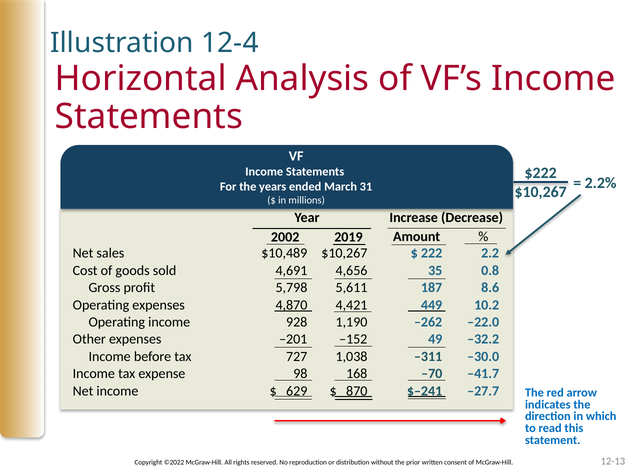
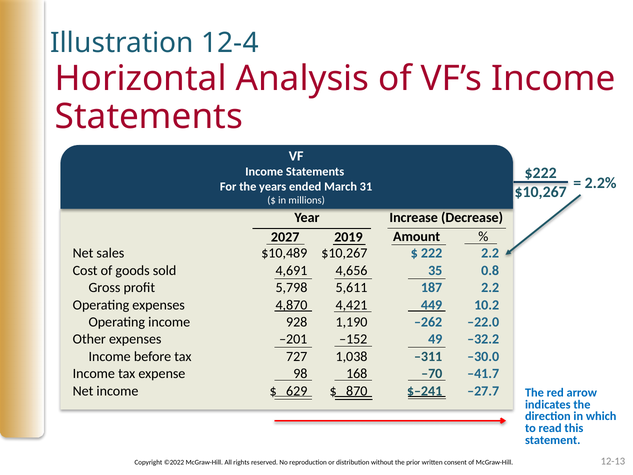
2002: 2002 -> 2027
8.6 at (490, 288): 8.6 -> 2.2
